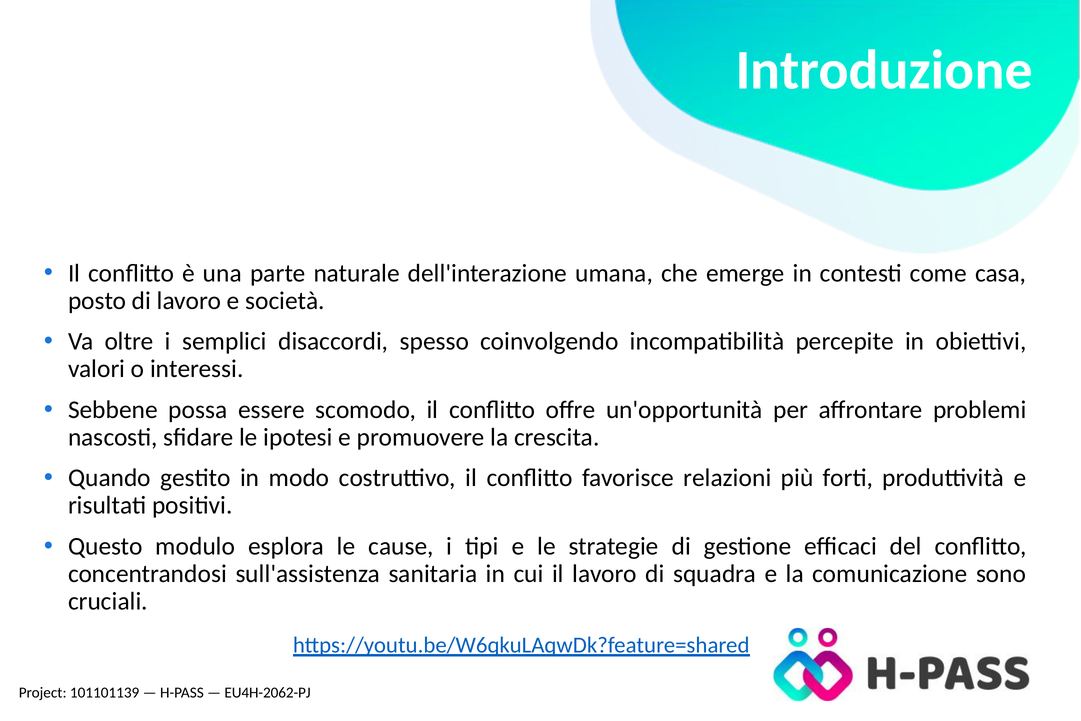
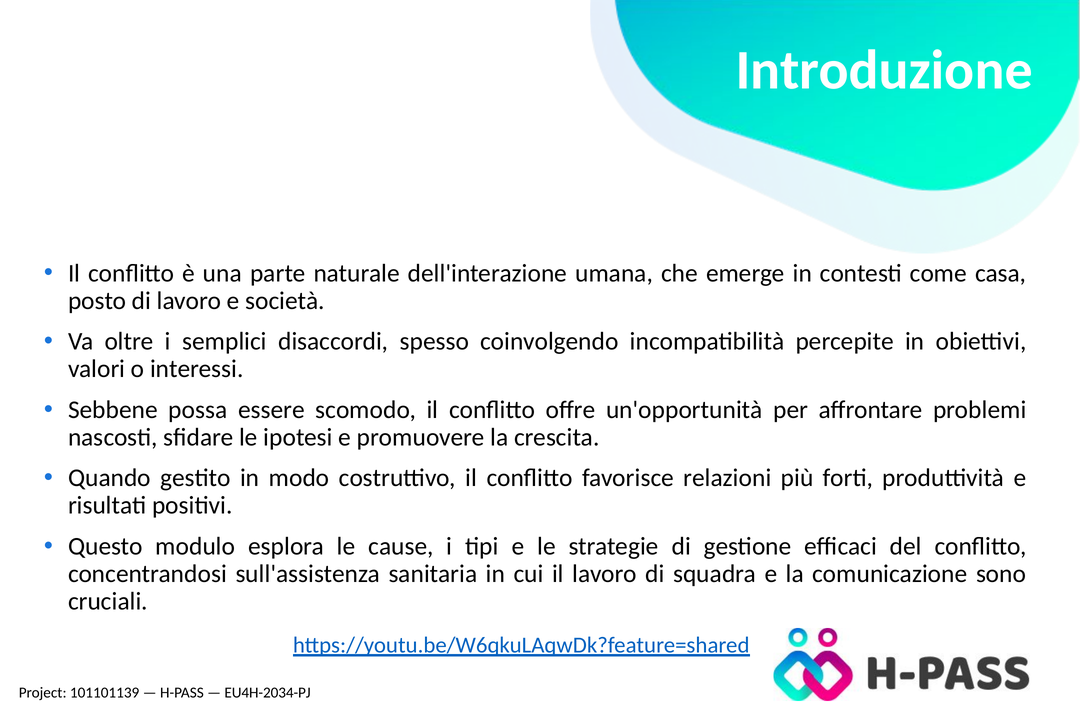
EU4H-2062-PJ: EU4H-2062-PJ -> EU4H-2034-PJ
